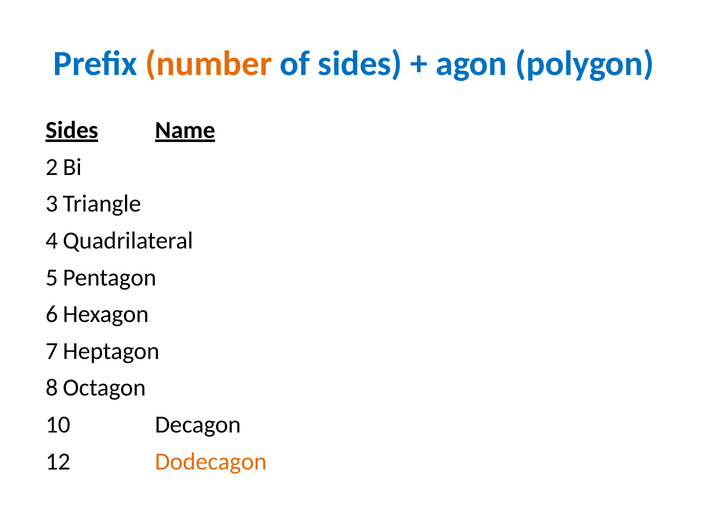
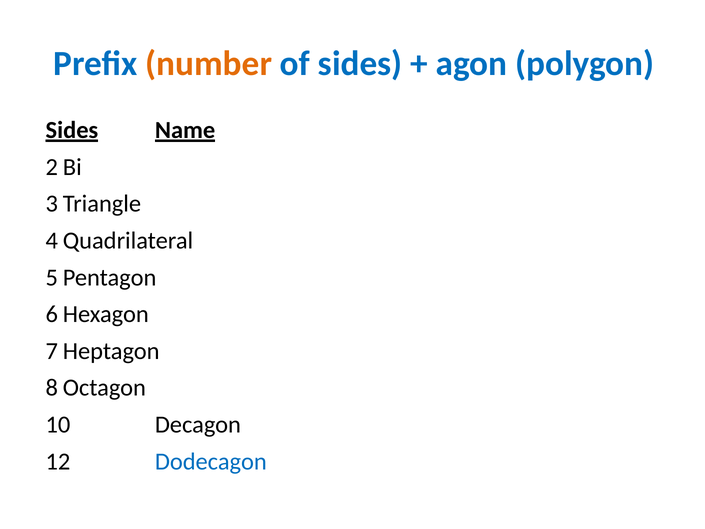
Dodecagon colour: orange -> blue
